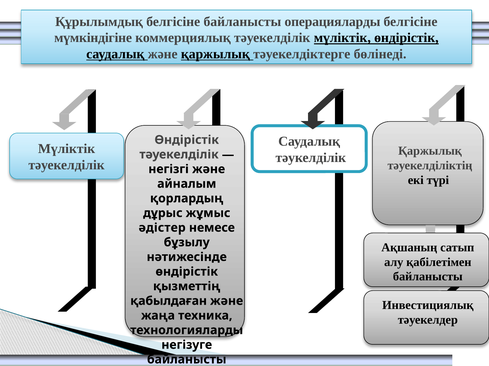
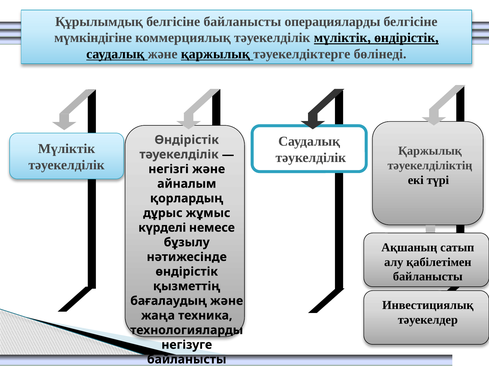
әдістер: әдістер -> күрделі
қабылдаған: қабылдаған -> бағалаудың
